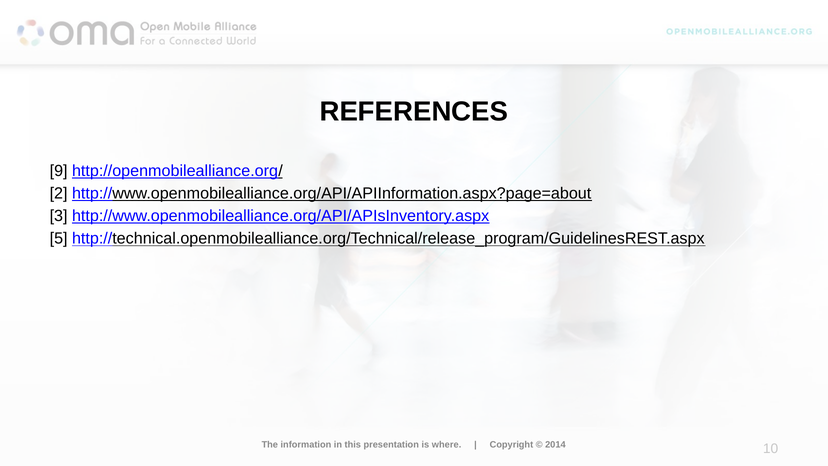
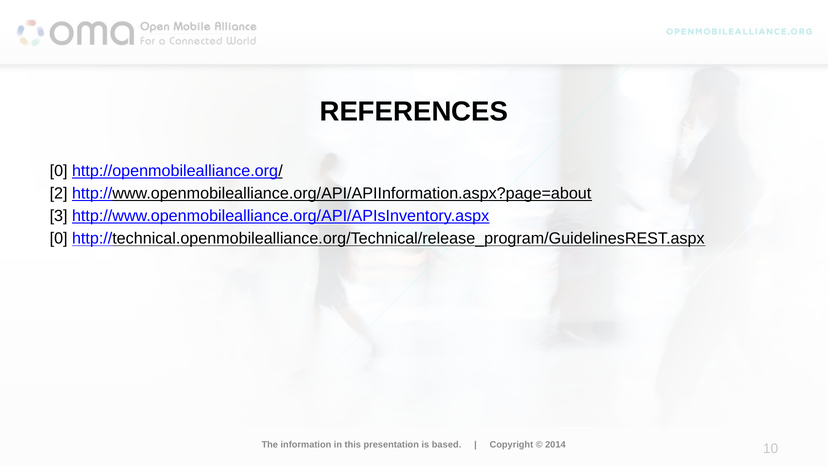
9 at (59, 171): 9 -> 0
5 at (59, 238): 5 -> 0
where: where -> based
